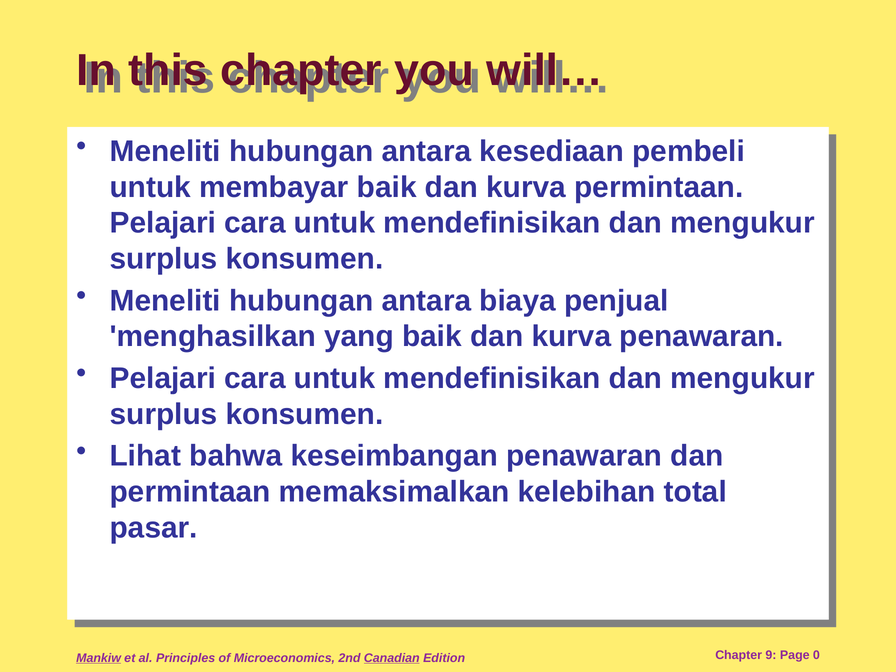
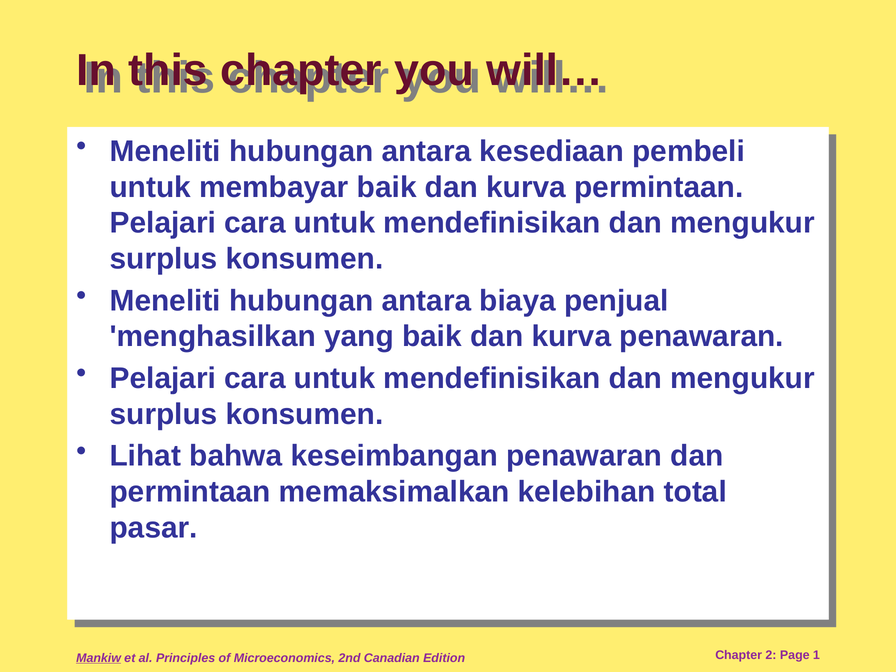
Canadian underline: present -> none
9: 9 -> 2
0: 0 -> 1
